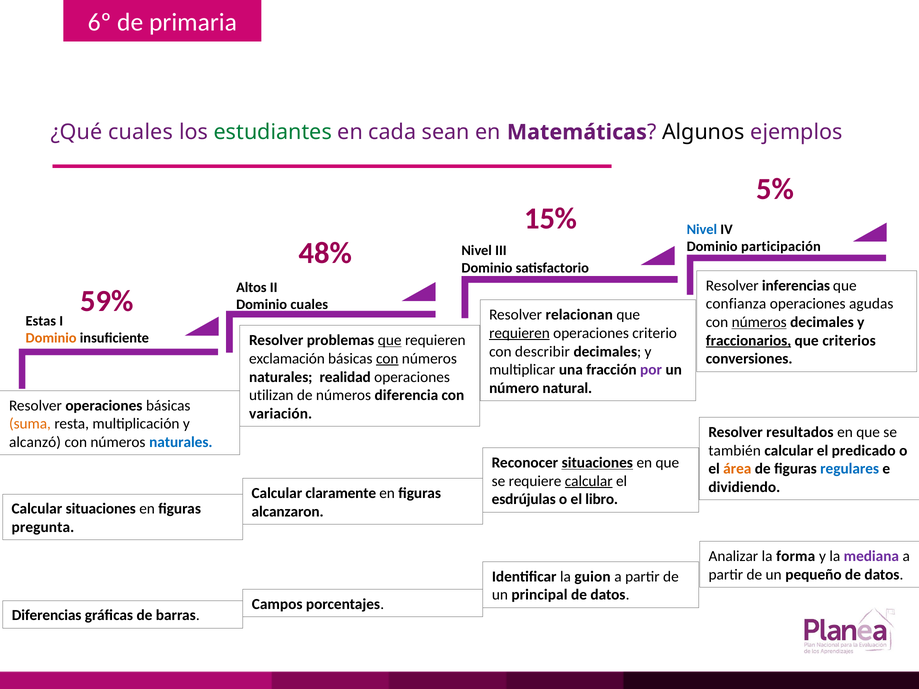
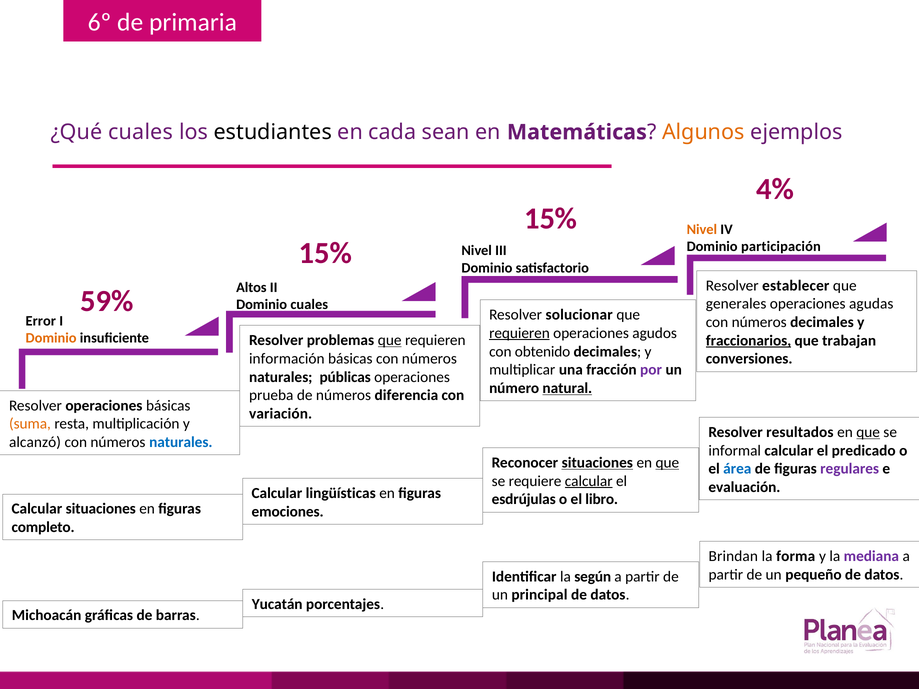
estudiantes colour: green -> black
Algunos colour: black -> orange
5%: 5% -> 4%
Nivel at (702, 229) colour: blue -> orange
48% at (325, 253): 48% -> 15%
inferencias: inferencias -> establecer
confianza: confianza -> generales
relacionan: relacionan -> solucionar
Estas: Estas -> Error
números at (759, 322) underline: present -> none
criterio: criterio -> agudos
criterios: criterios -> trabajan
describir: describir -> obtenido
exclamación: exclamación -> información
con at (387, 359) underline: present -> none
realidad: realidad -> públicas
natural underline: none -> present
utilizan: utilizan -> prueba
que at (868, 432) underline: none -> present
también: también -> informal
que at (667, 463) underline: none -> present
área colour: orange -> blue
regulares colour: blue -> purple
dividiendo: dividiendo -> evaluación
claramente: claramente -> lingüísticas
alcanzaron: alcanzaron -> emociones
pregunta: pregunta -> completo
Analizar: Analizar -> Brindan
guion: guion -> según
Campos: Campos -> Yucatán
Diferencias: Diferencias -> Michoacán
